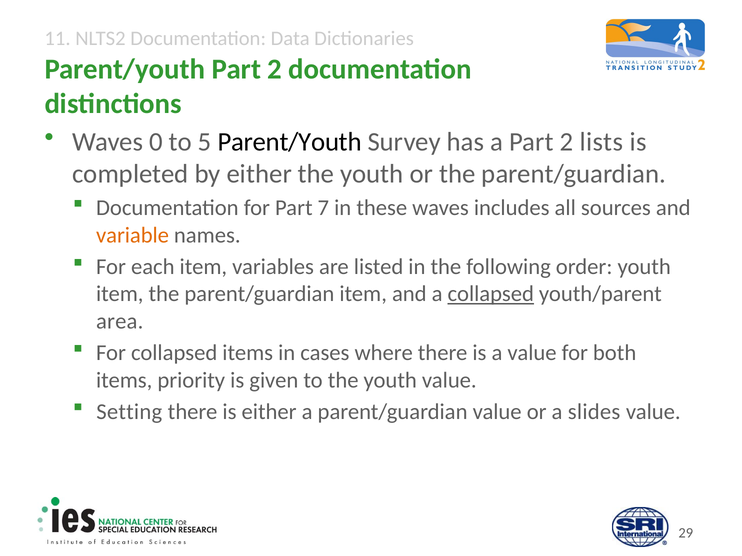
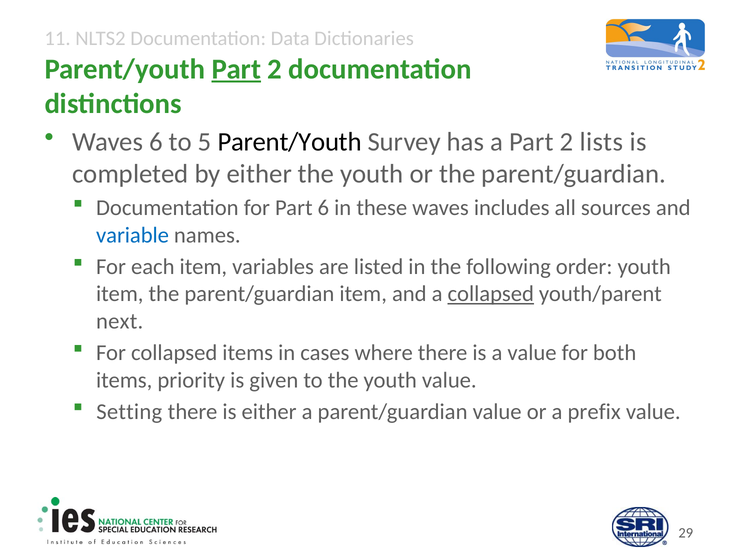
Part at (236, 69) underline: none -> present
Waves 0: 0 -> 6
Part 7: 7 -> 6
variable colour: orange -> blue
area: area -> next
slides: slides -> prefix
